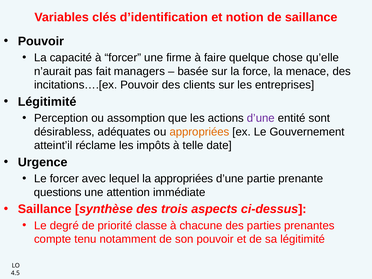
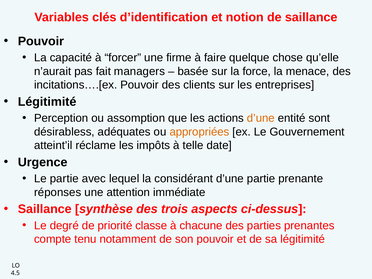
d’une at (261, 118) colour: purple -> orange
Le forcer: forcer -> partie
la appropriées: appropriées -> considérant
questions: questions -> réponses
